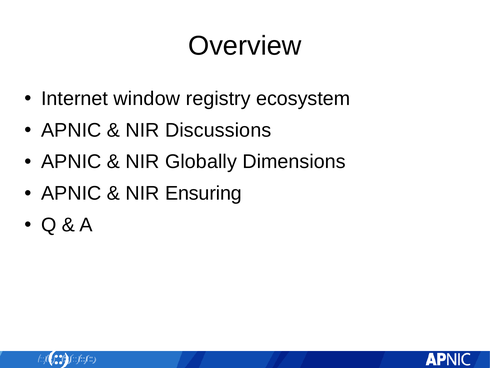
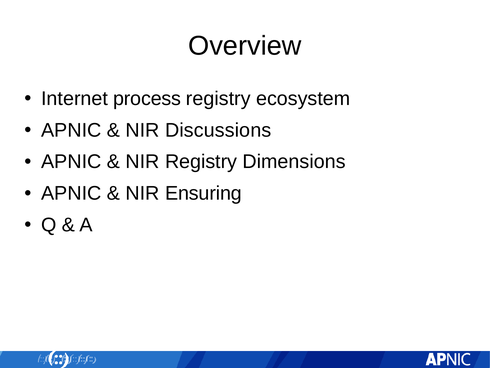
window: window -> process
NIR Globally: Globally -> Registry
